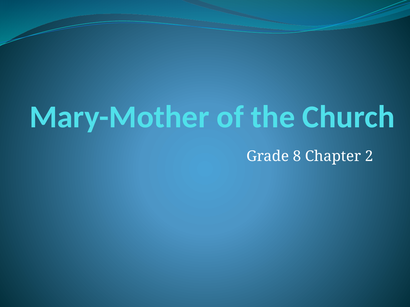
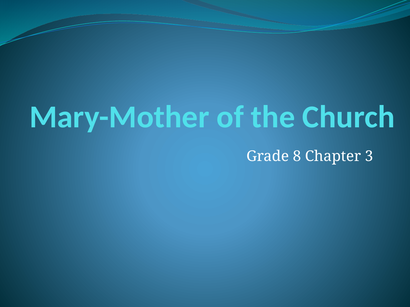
2: 2 -> 3
